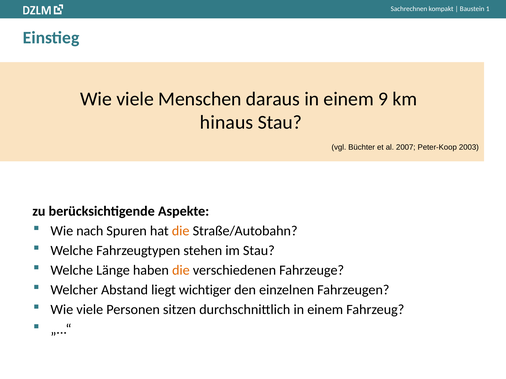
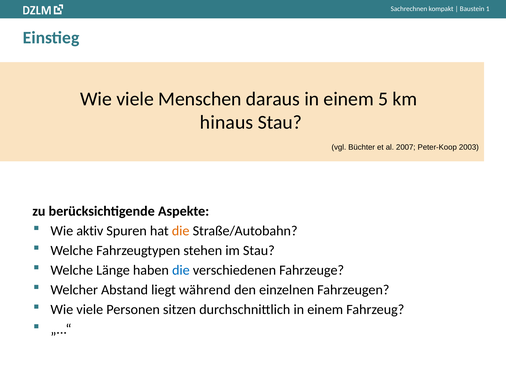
9: 9 -> 5
nach: nach -> aktiv
die at (181, 270) colour: orange -> blue
wichtiger: wichtiger -> während
